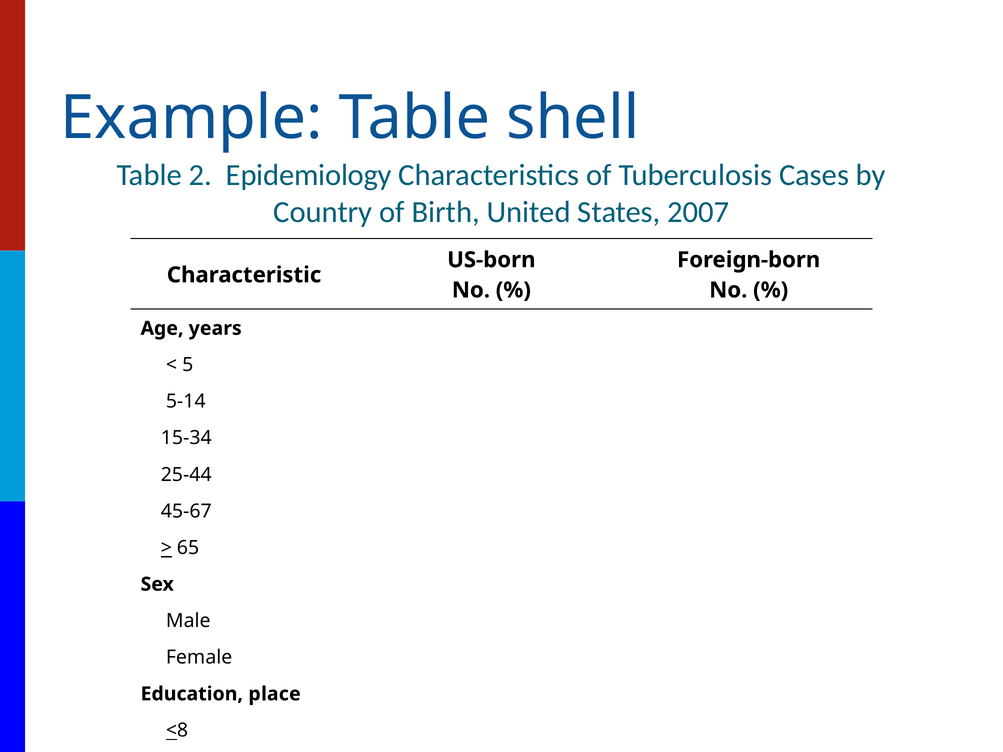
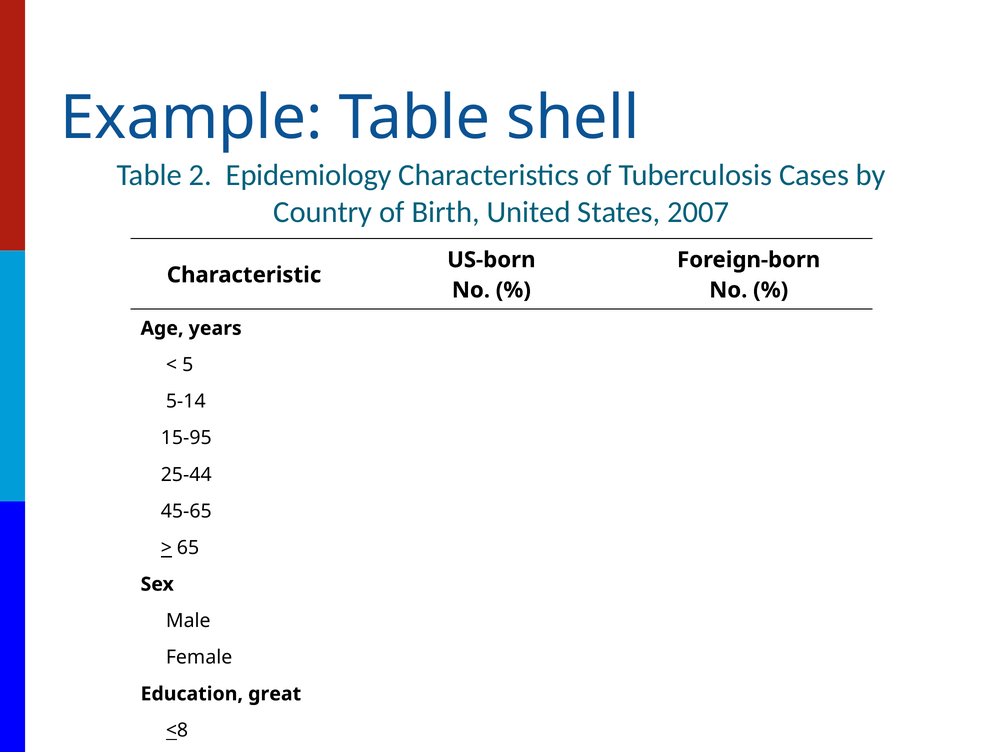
15-34: 15-34 -> 15-95
45-67: 45-67 -> 45-65
place: place -> great
